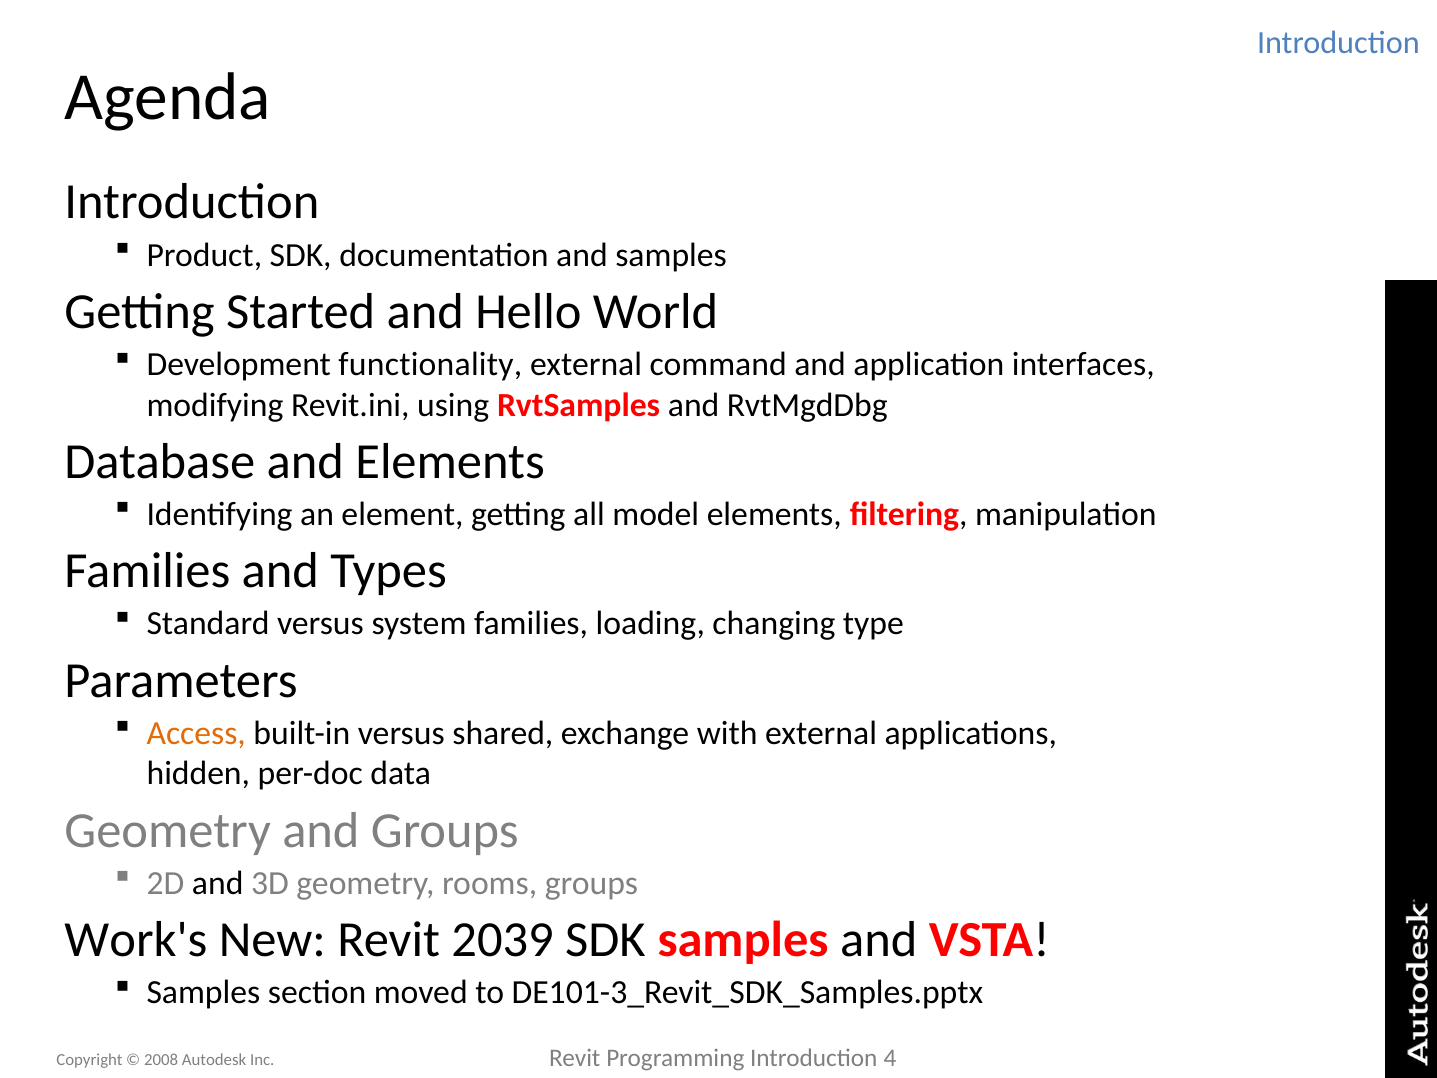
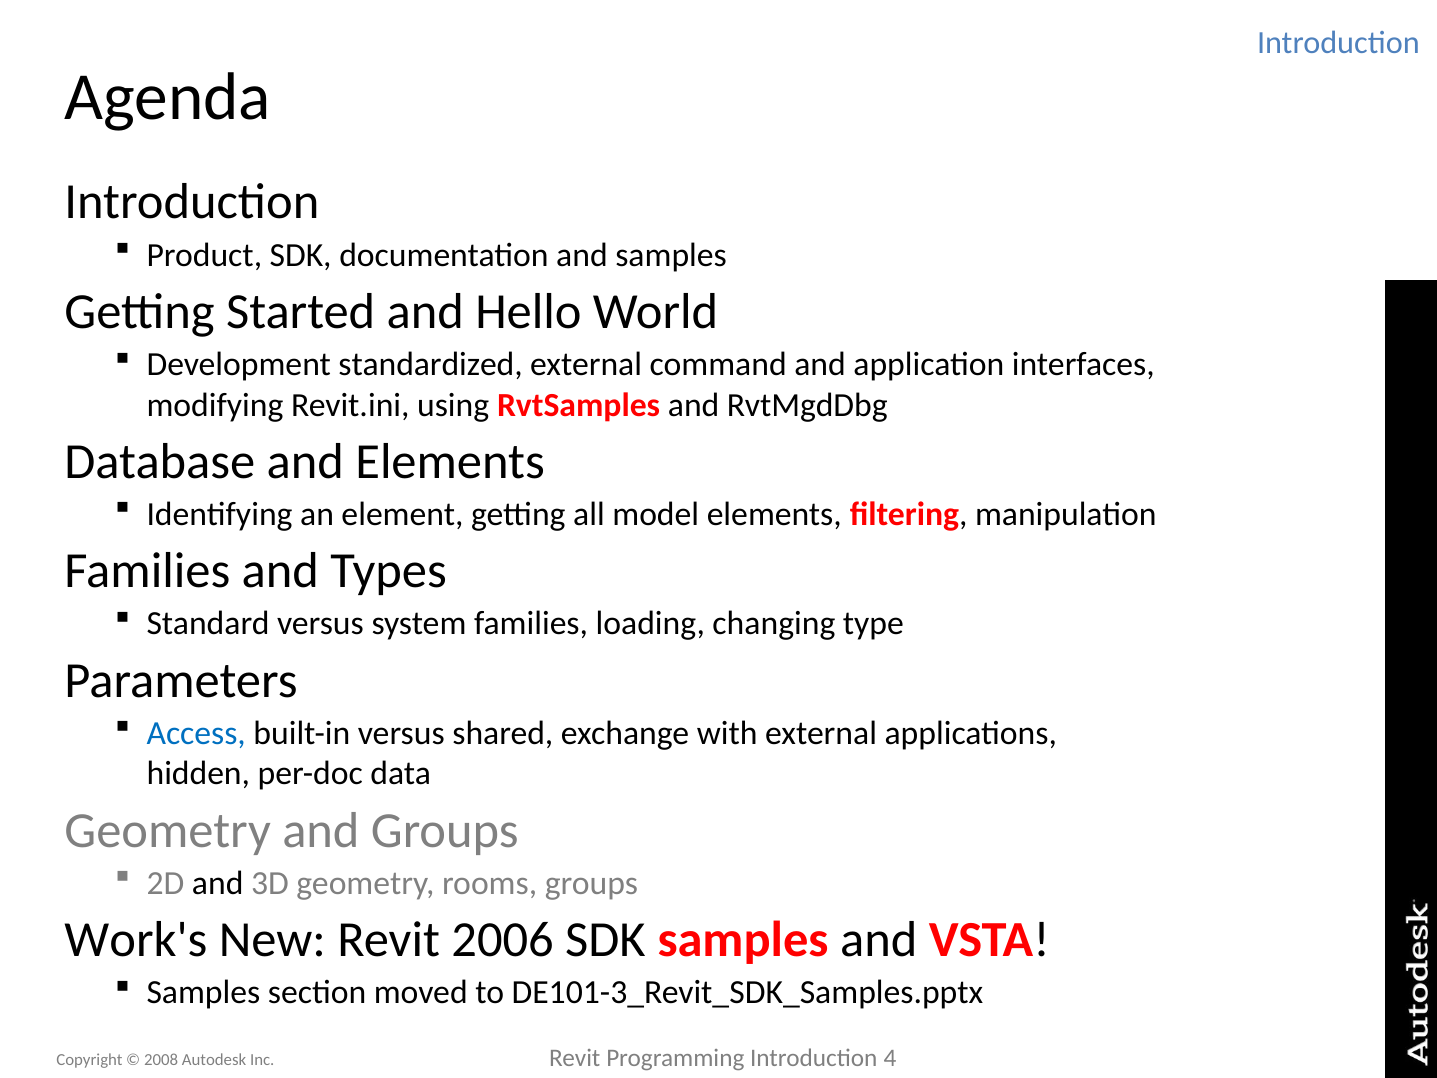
functionality: functionality -> standardized
Access colour: orange -> blue
2039: 2039 -> 2006
